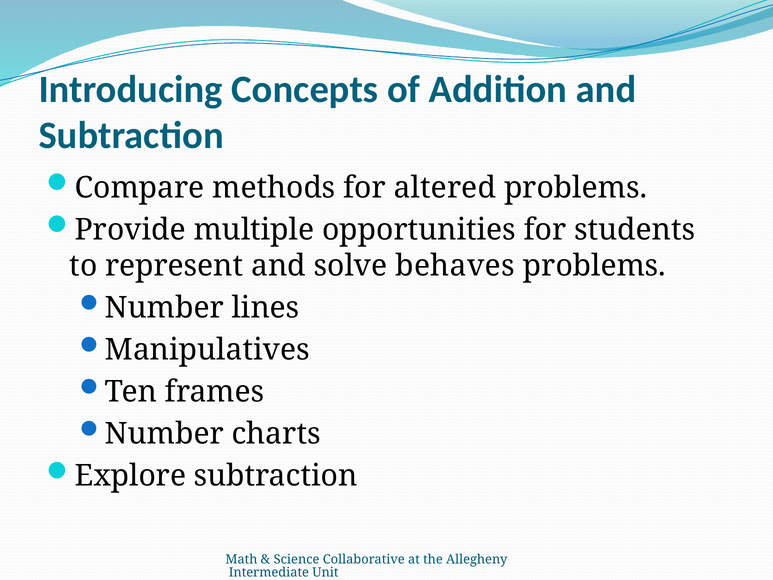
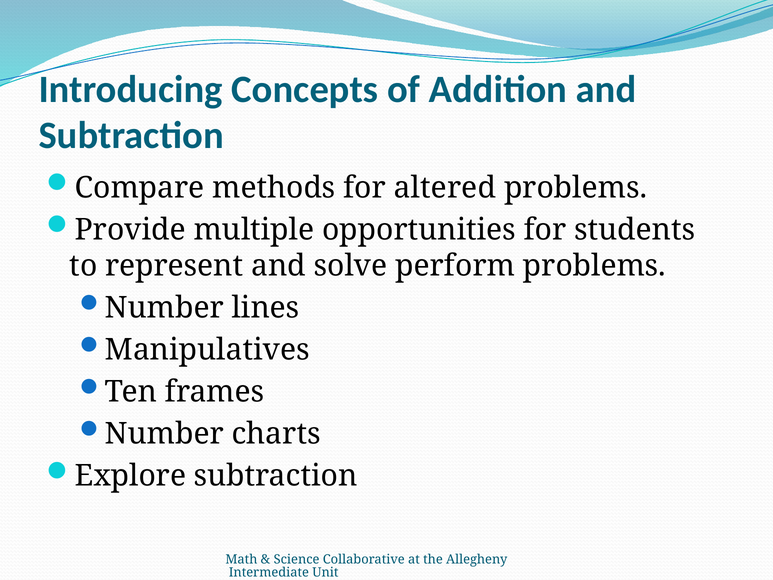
behaves: behaves -> perform
